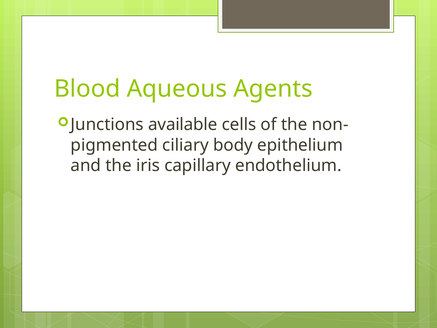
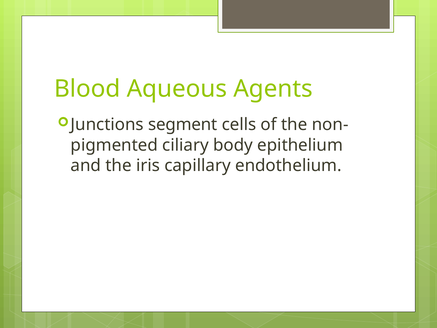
available: available -> segment
